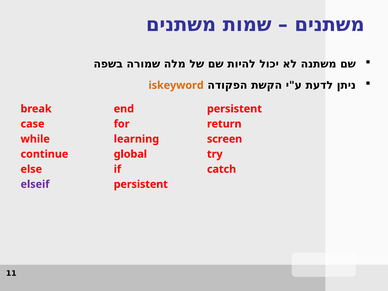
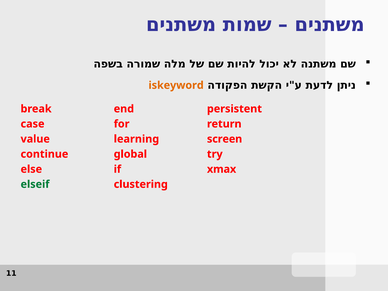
while: while -> value
catch: catch -> xmax
elseif colour: purple -> green
persistent at (141, 184): persistent -> clustering
